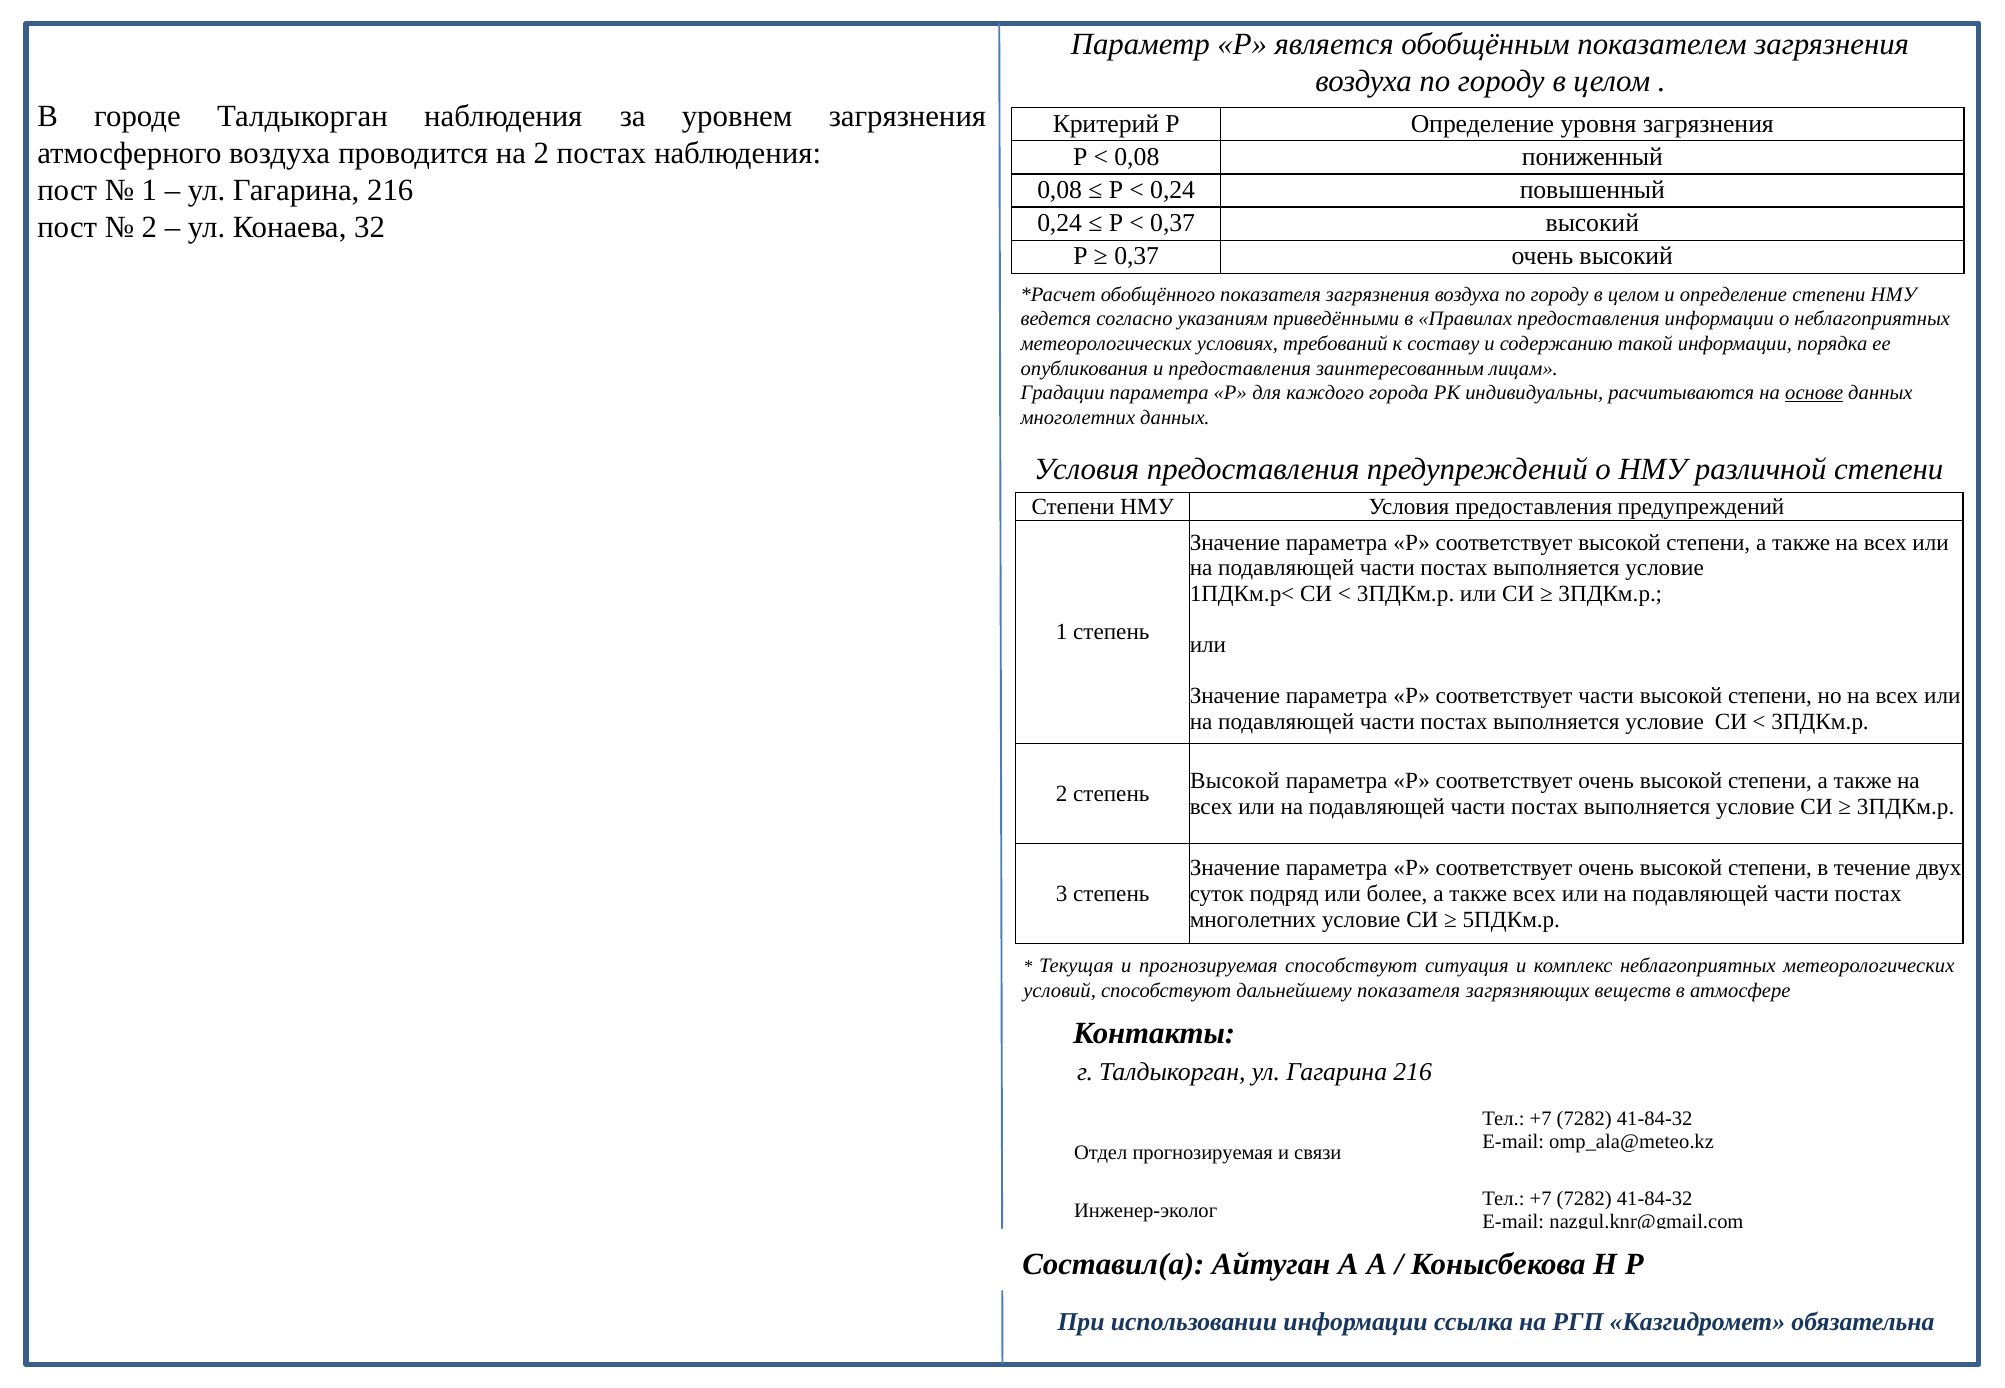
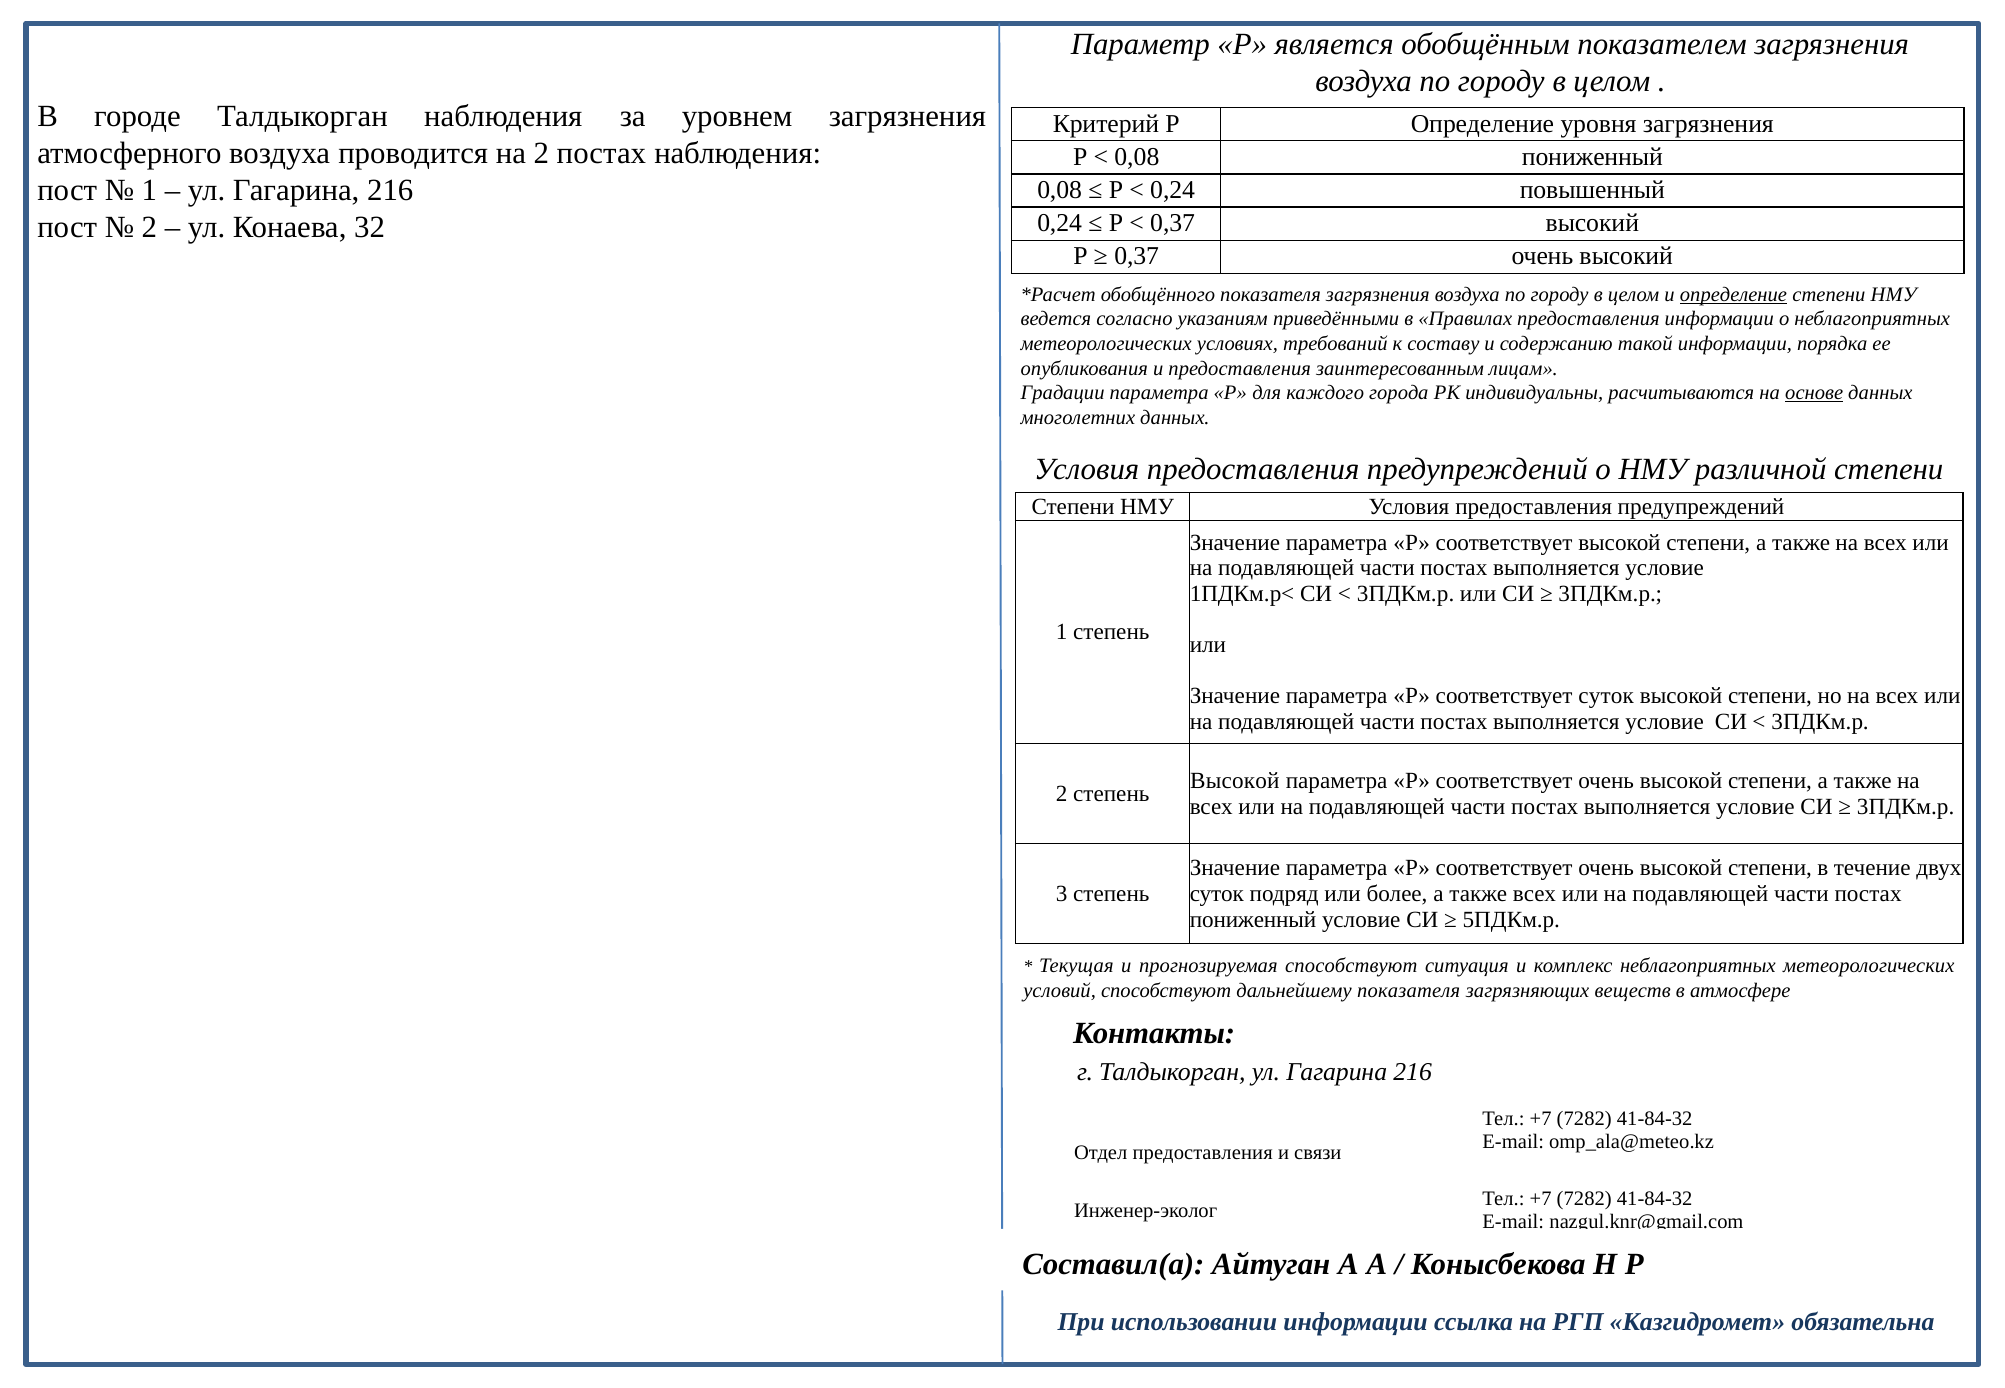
определение at (1733, 294) underline: none -> present
соответствует части: части -> суток
многолетних at (1253, 920): многолетних -> пониженный
Отдел прогнозируемая: прогнозируемая -> предоставления
